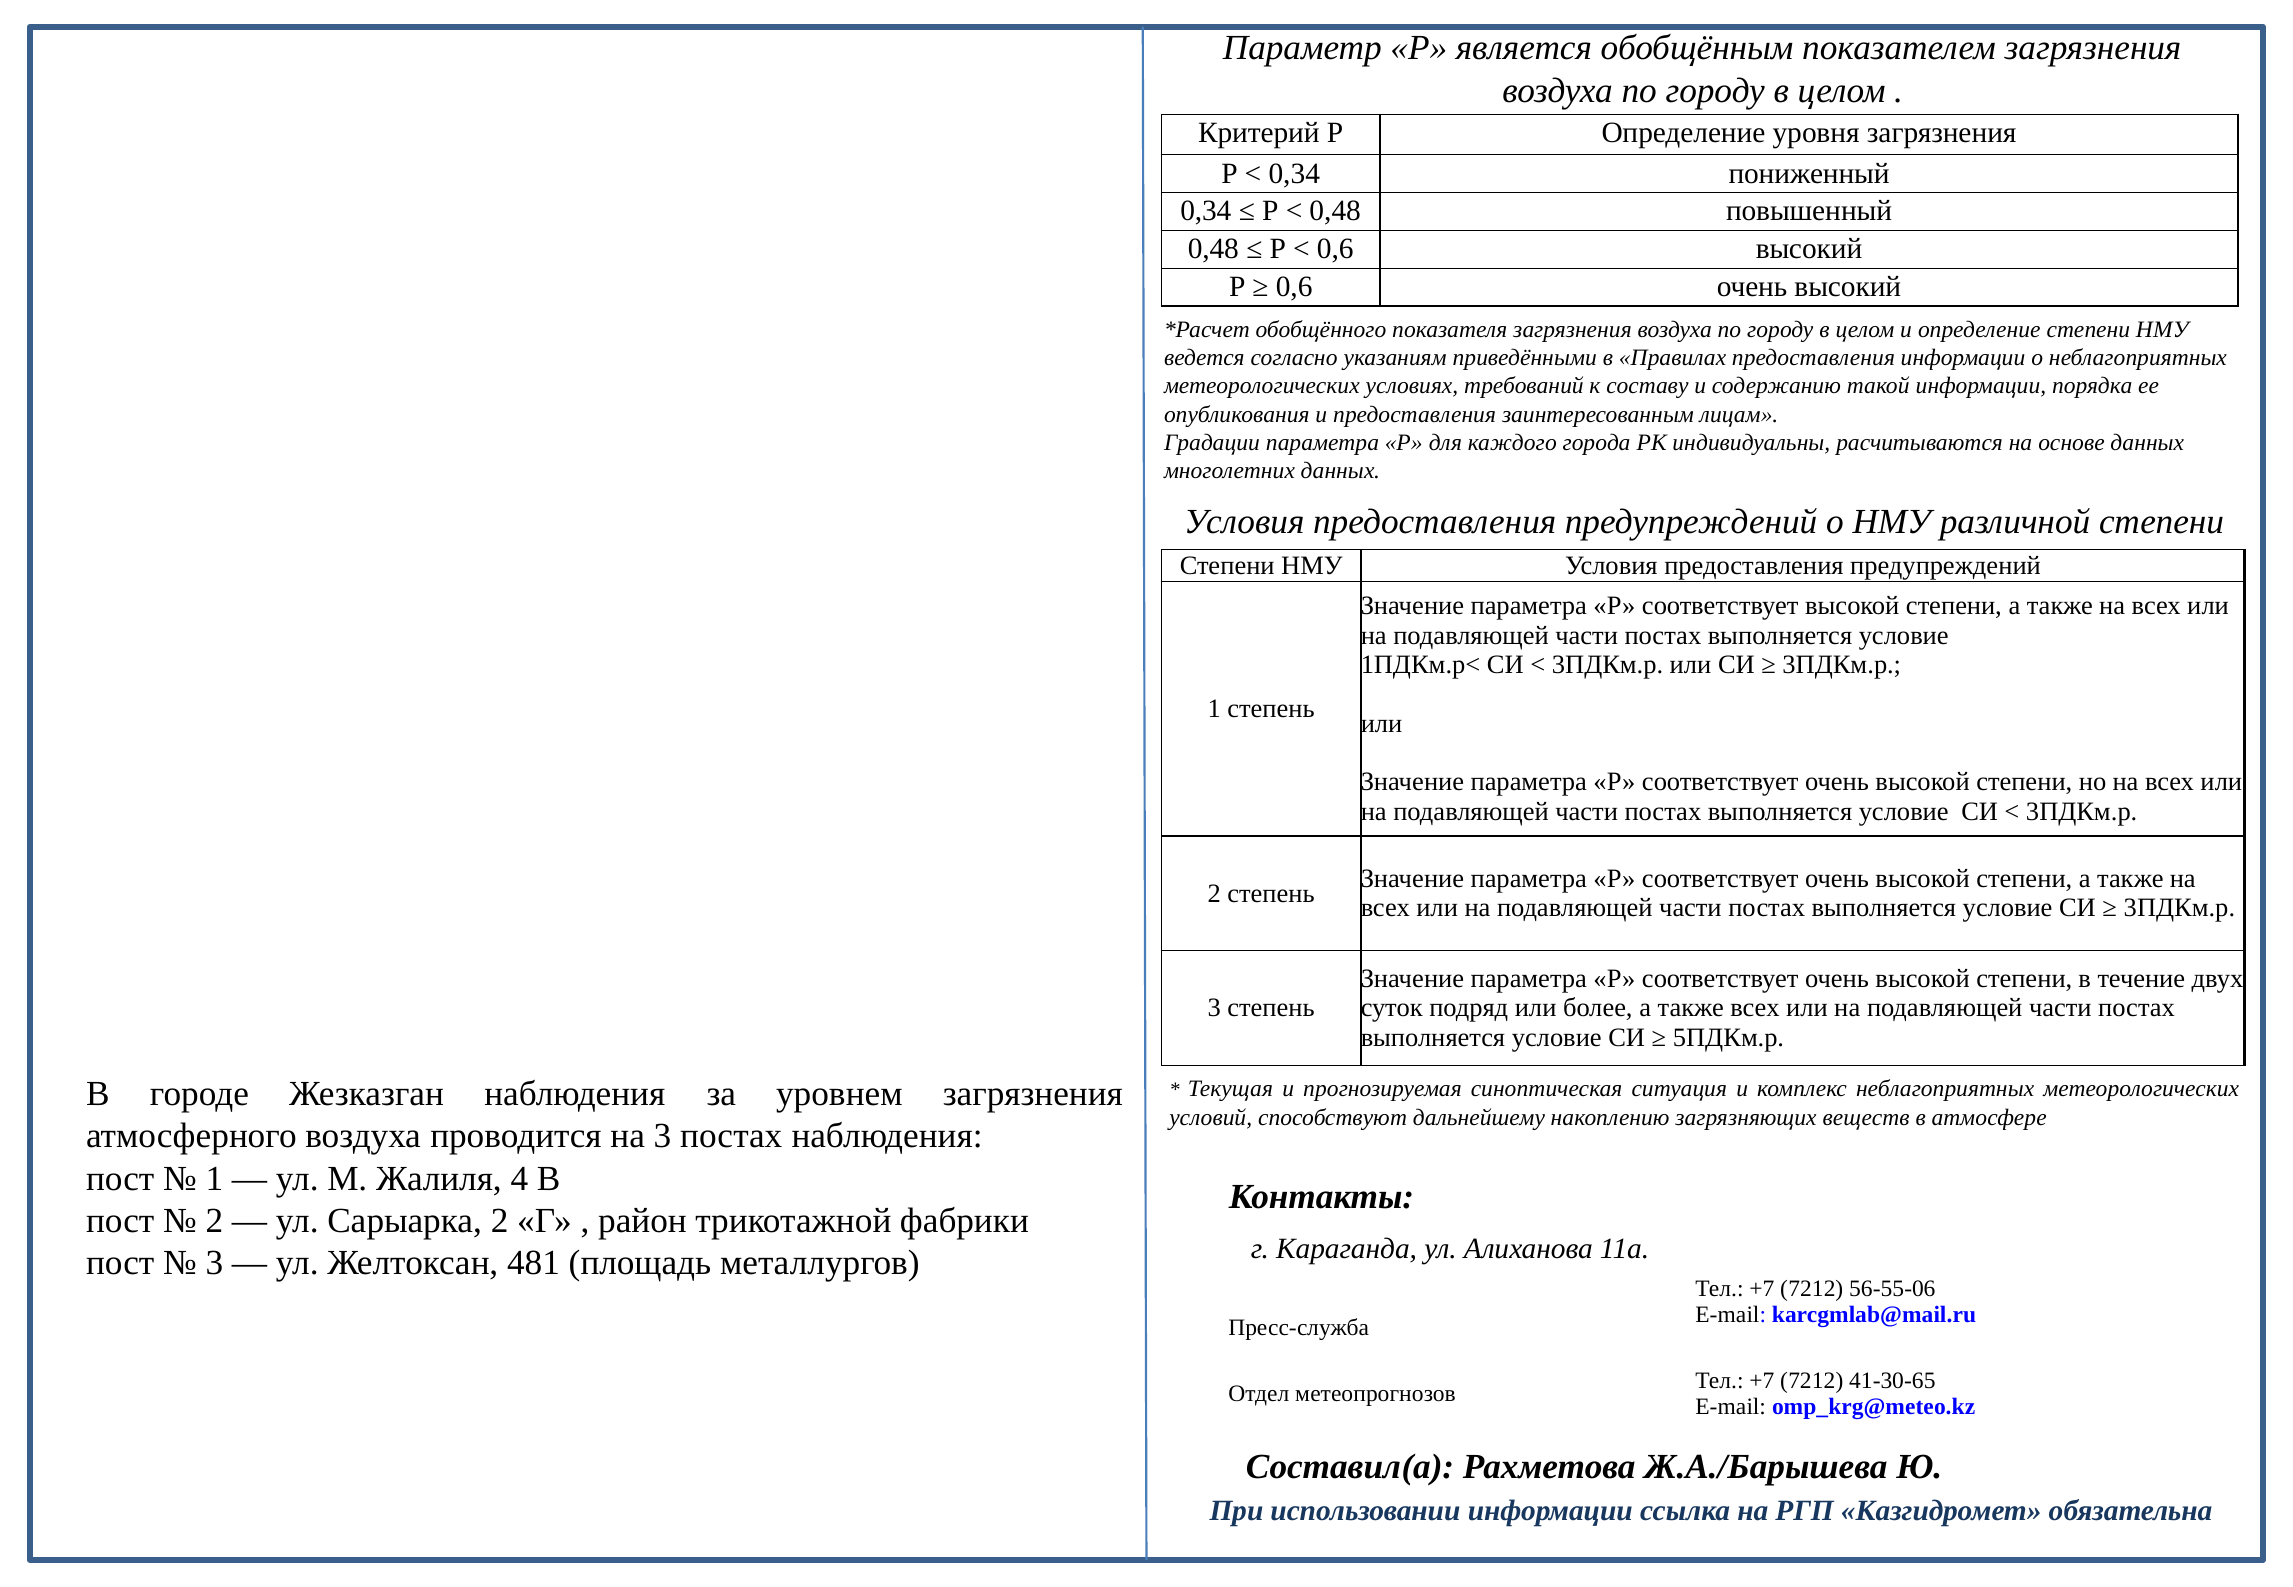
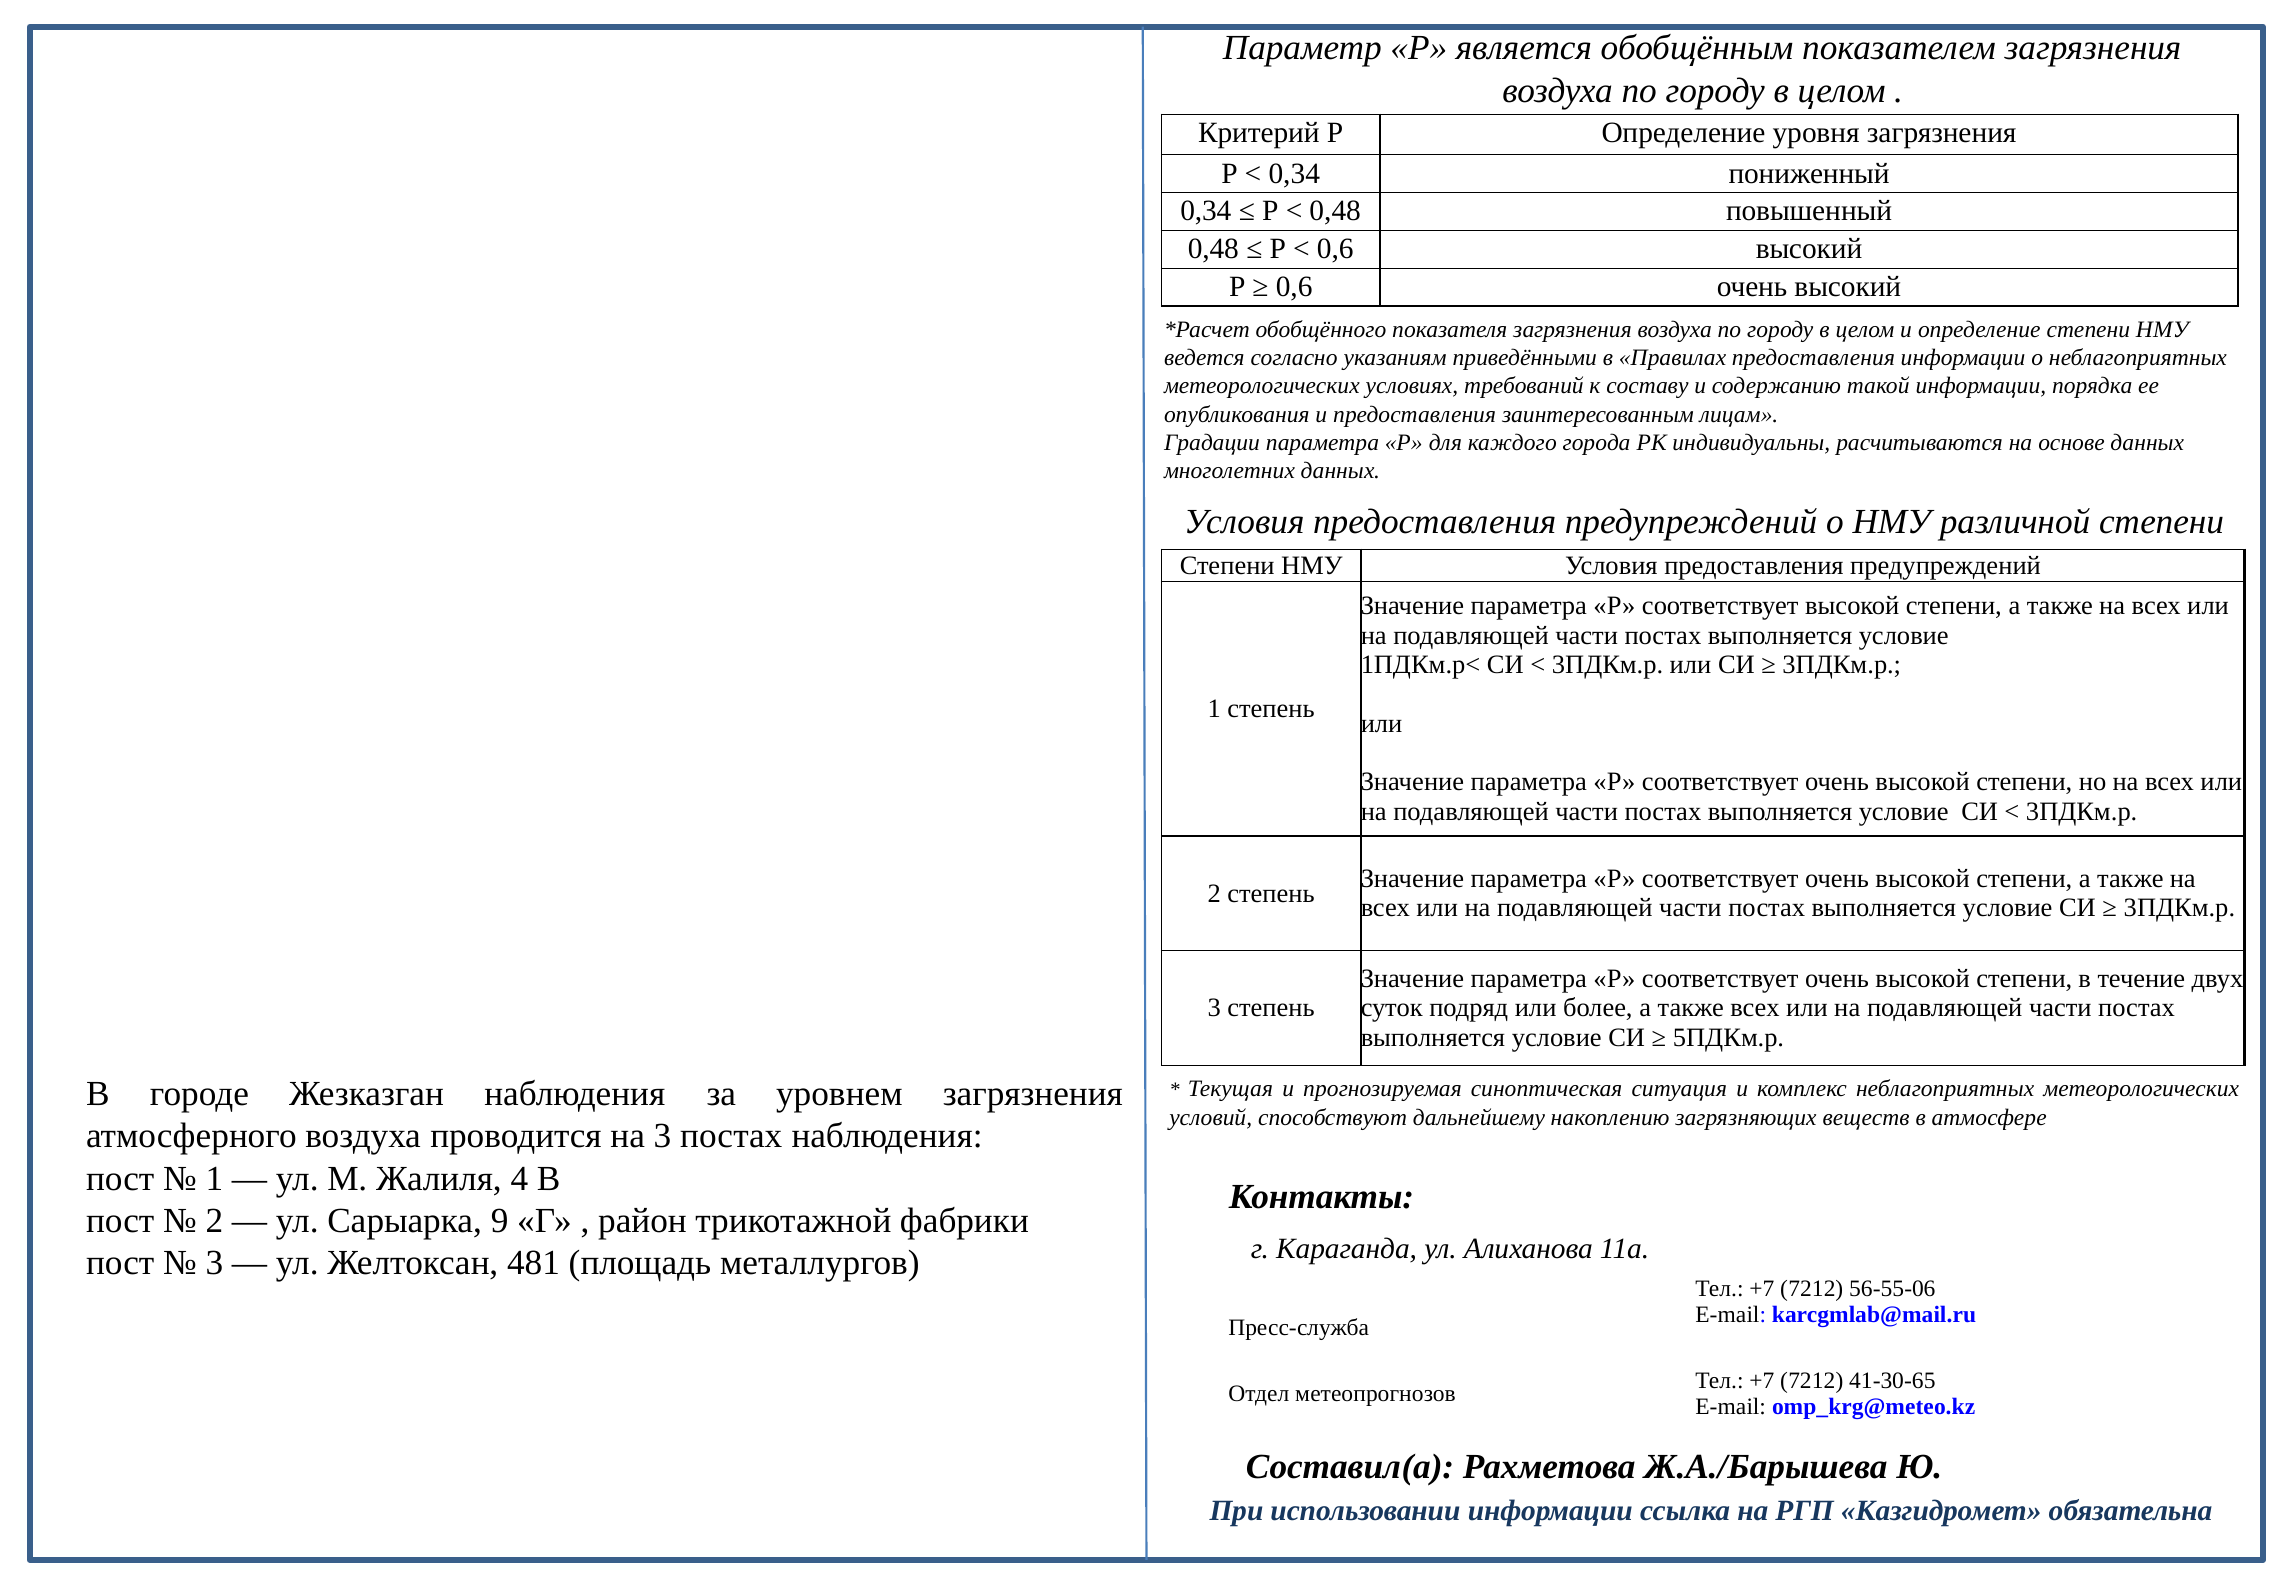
Сарыарка 2: 2 -> 9
